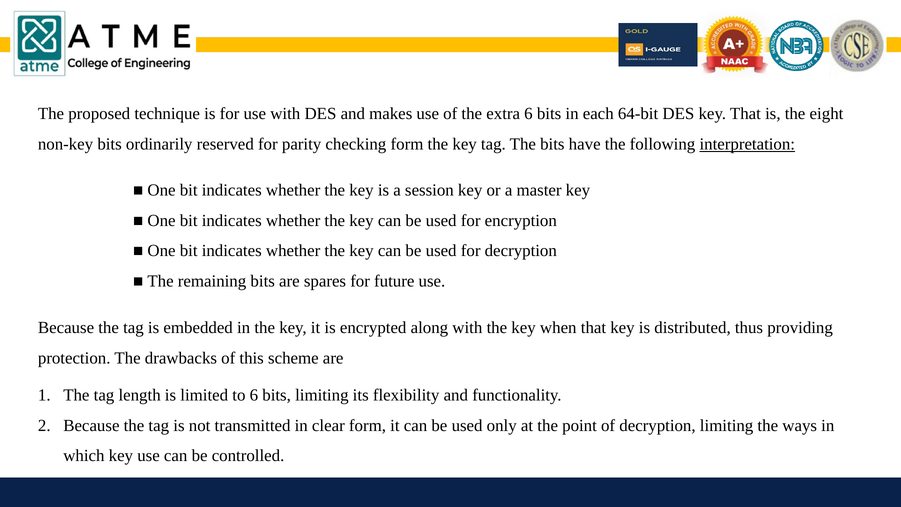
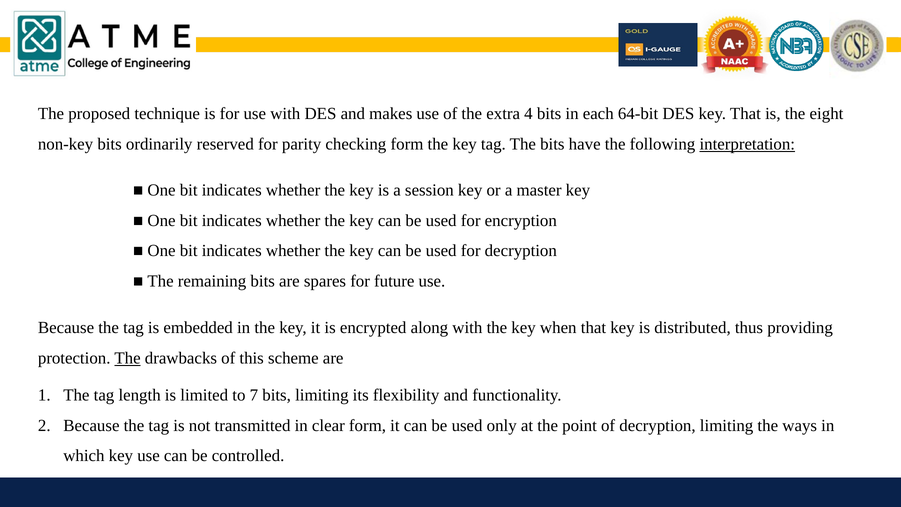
extra 6: 6 -> 4
The at (128, 358) underline: none -> present
to 6: 6 -> 7
